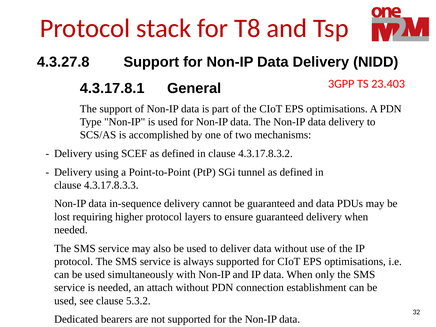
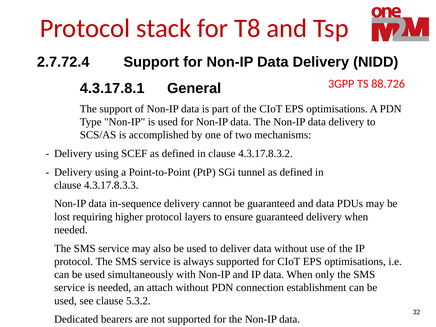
4.3.27.8: 4.3.27.8 -> 2.7.72.4
23.403: 23.403 -> 88.726
